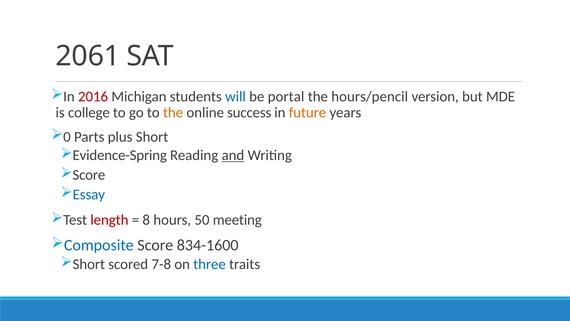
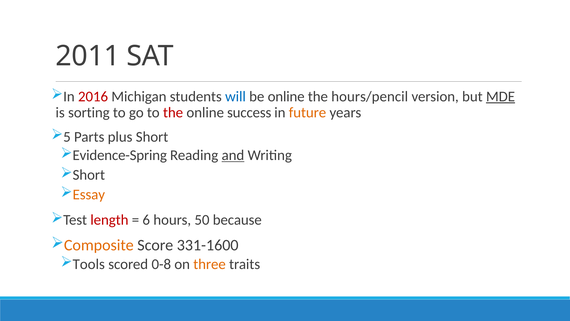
2061: 2061 -> 2011
be portal: portal -> online
MDE underline: none -> present
college: college -> sorting
the at (173, 112) colour: orange -> red
0: 0 -> 5
Score at (89, 175): Score -> Short
Essay colour: blue -> orange
8: 8 -> 6
meeting: meeting -> because
Composite colour: blue -> orange
834-1600: 834-1600 -> 331-1600
Short at (89, 264): Short -> Tools
7-8: 7-8 -> 0-8
three colour: blue -> orange
